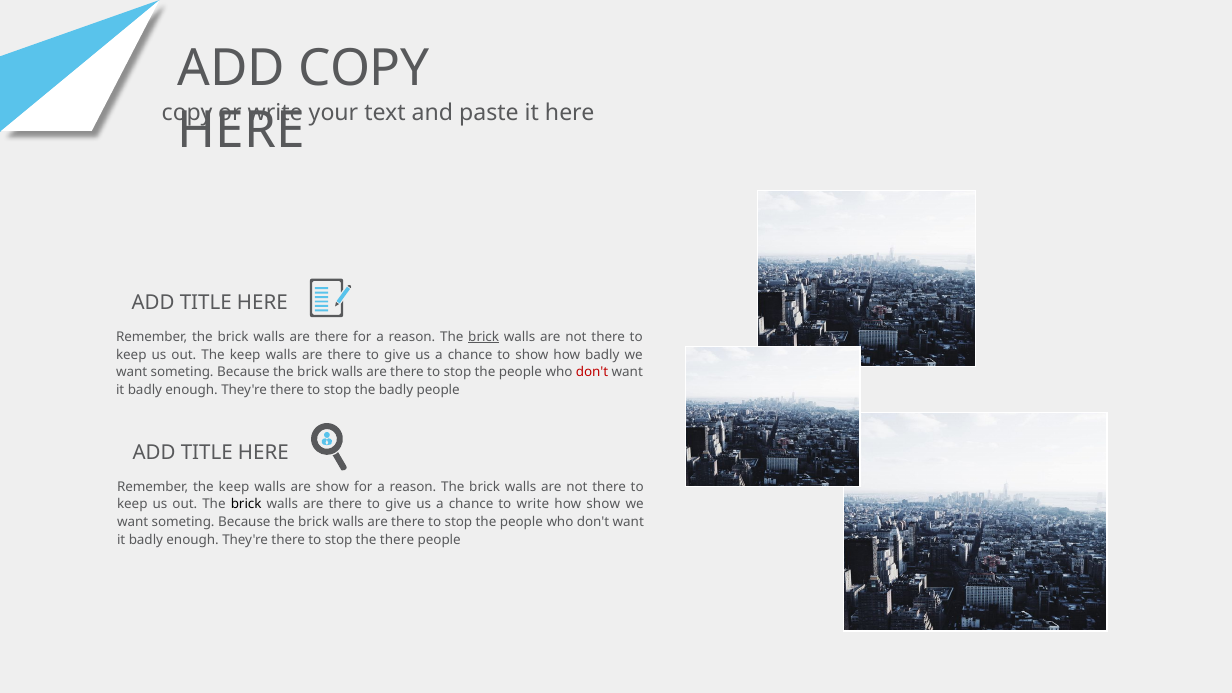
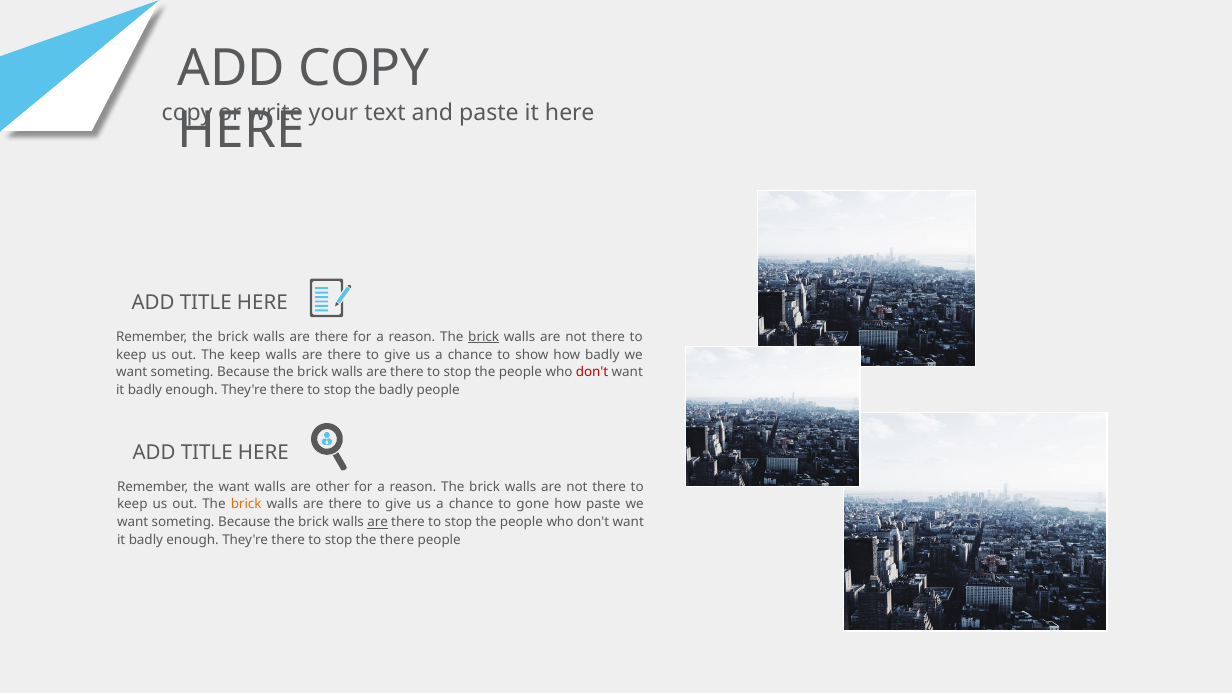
Remember the keep: keep -> want
are show: show -> other
brick at (246, 504) colour: black -> orange
to write: write -> gone
how show: show -> paste
are at (378, 522) underline: none -> present
